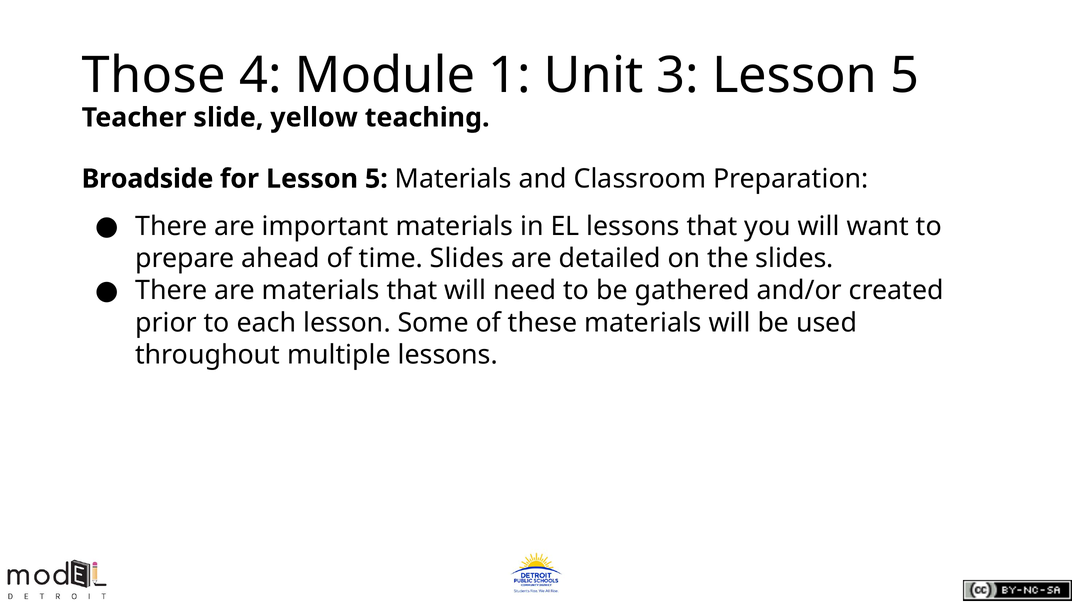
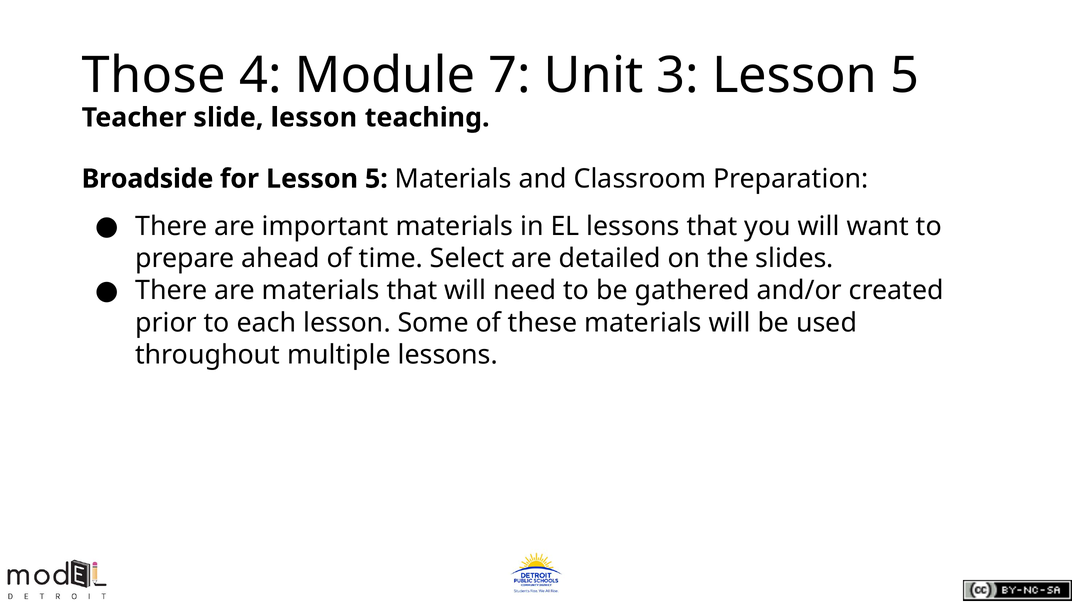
1: 1 -> 7
slide yellow: yellow -> lesson
time Slides: Slides -> Select
